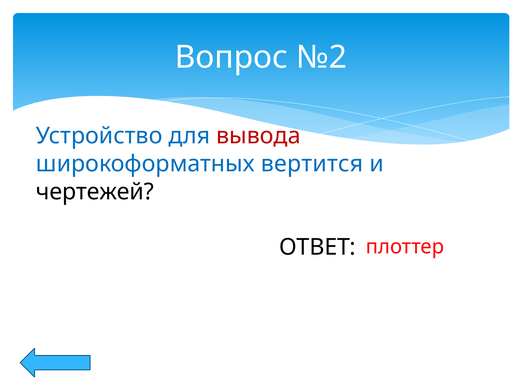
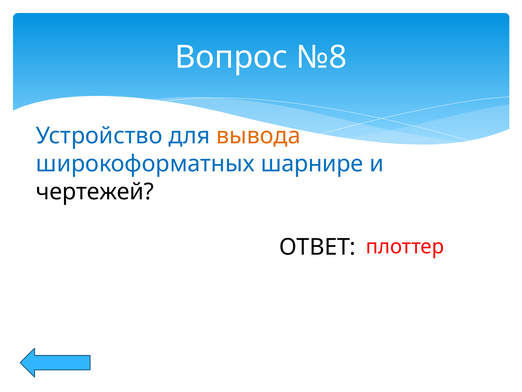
№2: №2 -> №8
вывода colour: red -> orange
вертится: вертится -> шарнире
